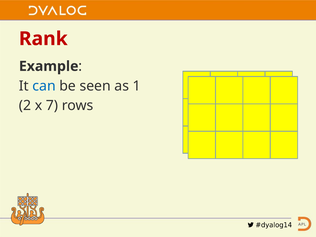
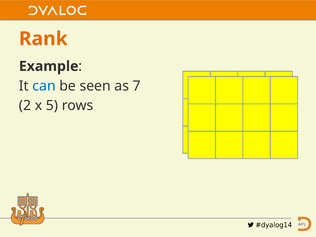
Rank colour: red -> orange
1: 1 -> 7
7: 7 -> 5
